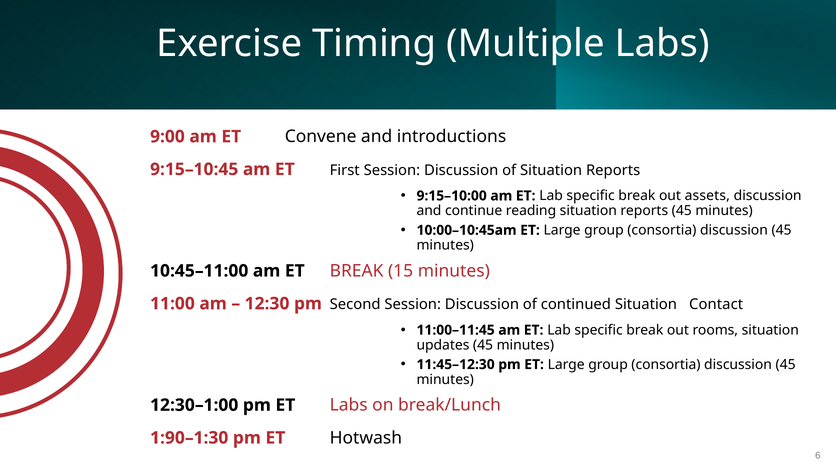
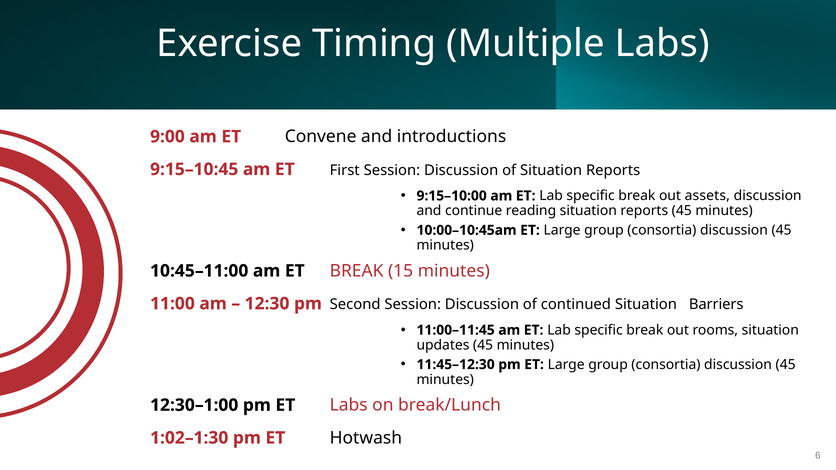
Contact: Contact -> Barriers
1:90–1:30: 1:90–1:30 -> 1:02–1:30
